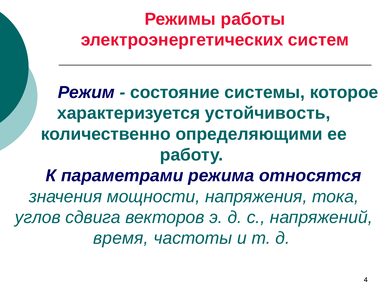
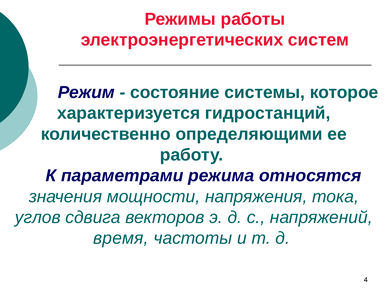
устойчивость: устойчивость -> гидростанций
